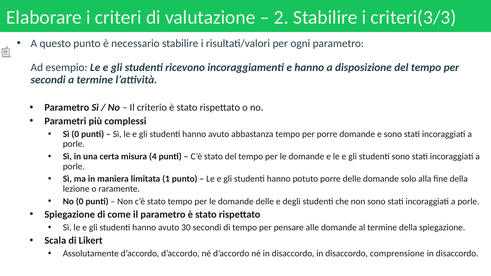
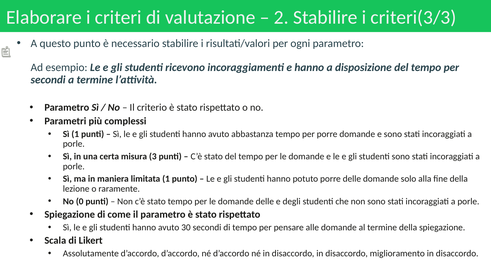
Sì 0: 0 -> 1
4: 4 -> 3
comprensione: comprensione -> miglioramento
